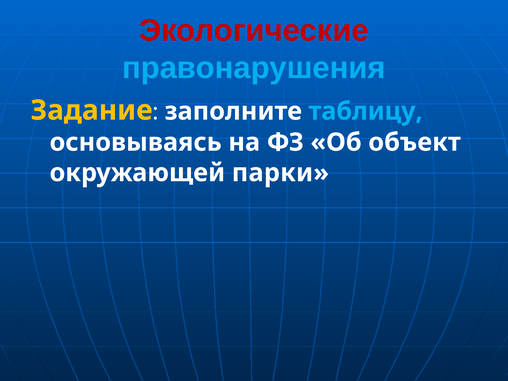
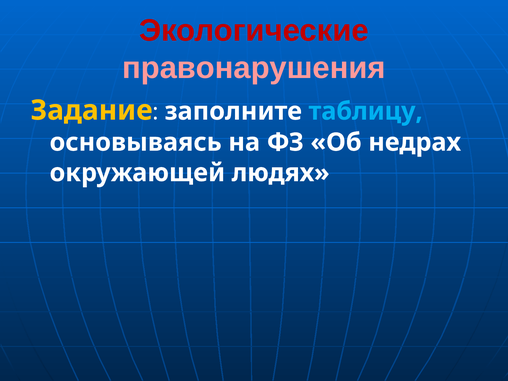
правонарушения colour: light blue -> pink
объект: объект -> недрах
парки: парки -> людях
